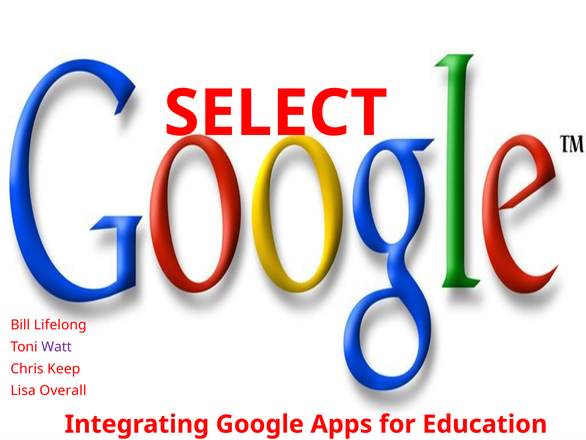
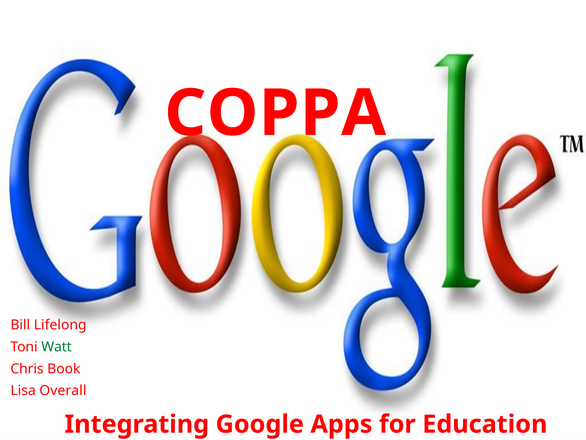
SELECT: SELECT -> COPPA
Watt colour: purple -> green
Keep: Keep -> Book
